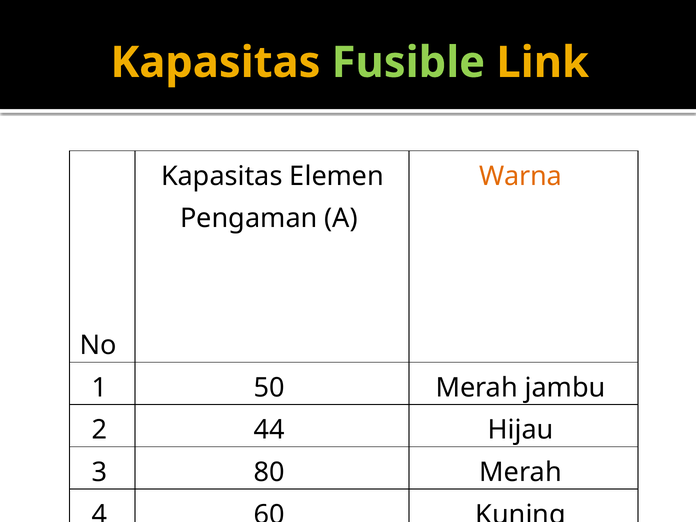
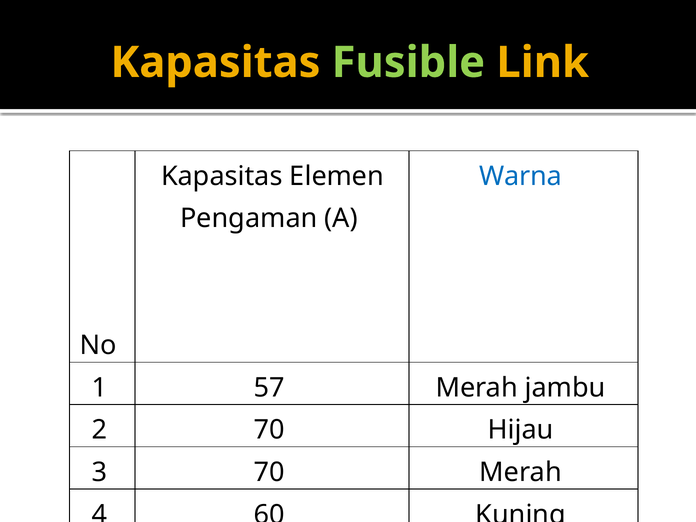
Warna colour: orange -> blue
50: 50 -> 57
2 44: 44 -> 70
3 80: 80 -> 70
